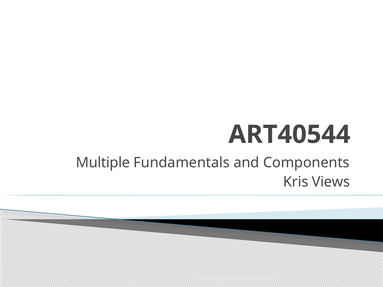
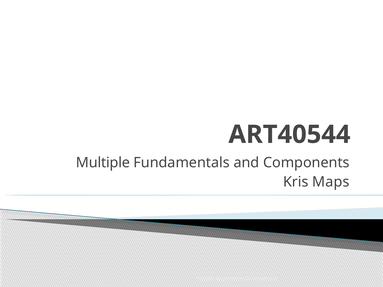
Views: Views -> Maps
